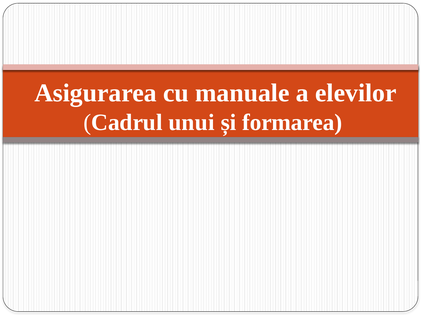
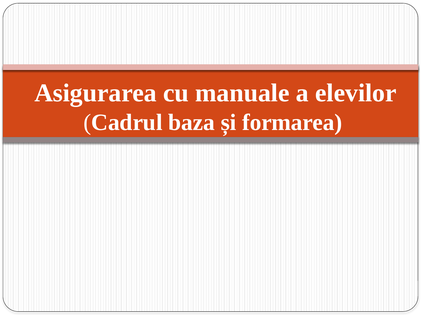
unui: unui -> baza
